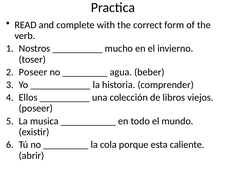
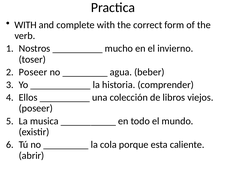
READ at (26, 25): READ -> WITH
